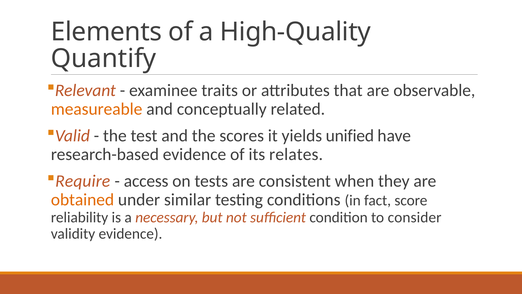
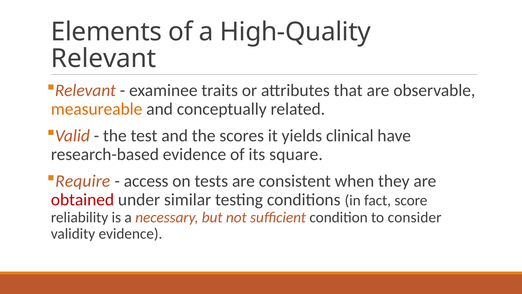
Quantify at (104, 58): Quantify -> Relevant
unified: unified -> clinical
relates: relates -> square
obtained colour: orange -> red
